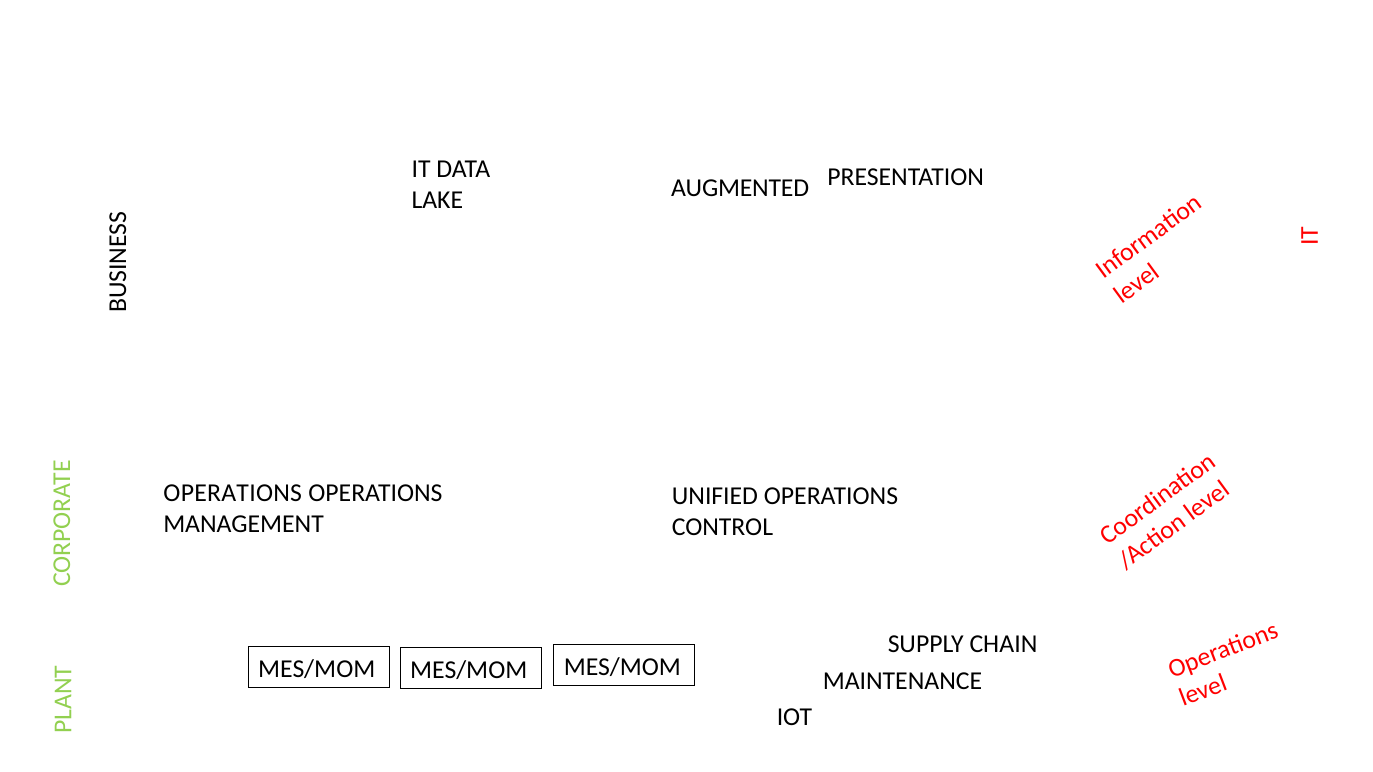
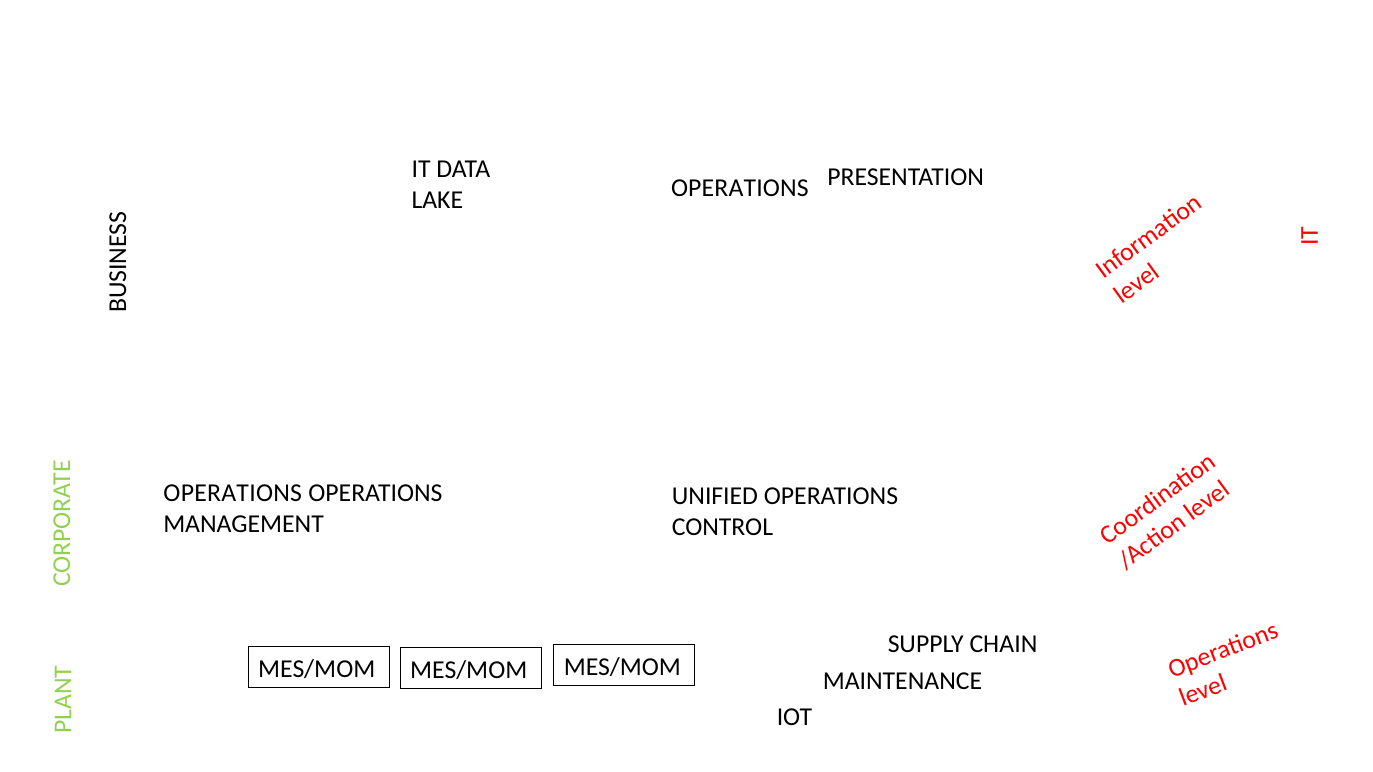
LAKE AUGMENTED: AUGMENTED -> OPERATIONS
